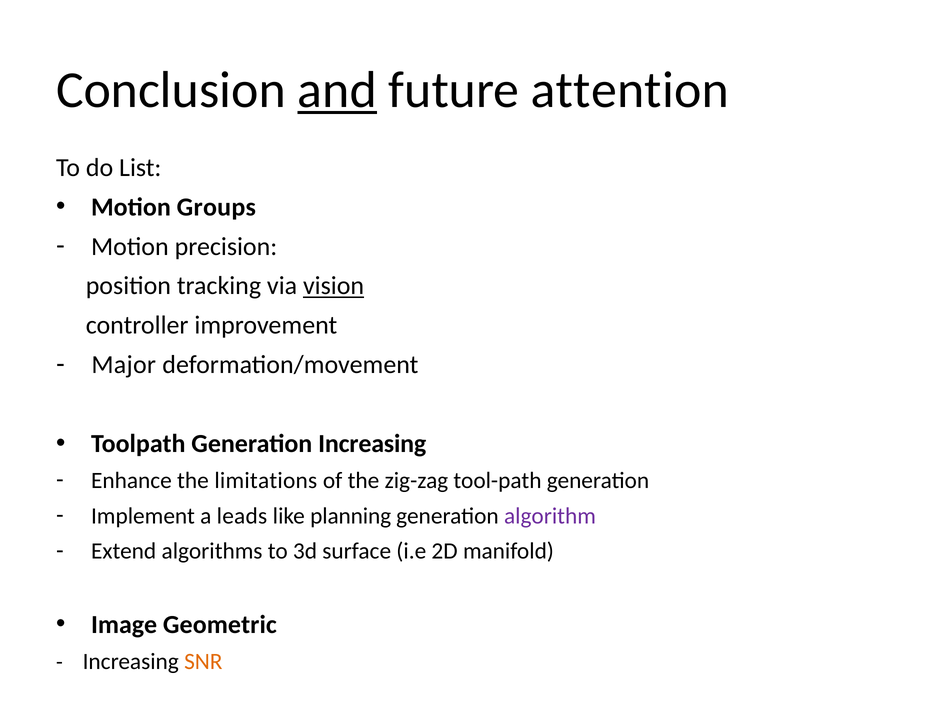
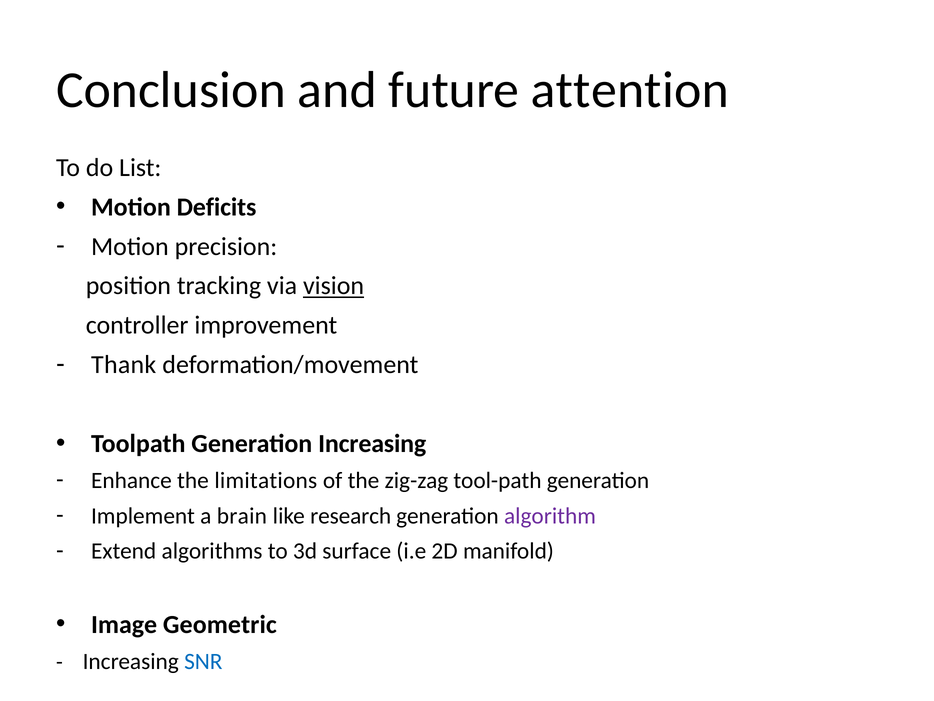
and underline: present -> none
Groups: Groups -> Deficits
Major: Major -> Thank
leads: leads -> brain
planning: planning -> research
SNR colour: orange -> blue
